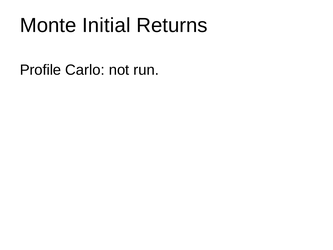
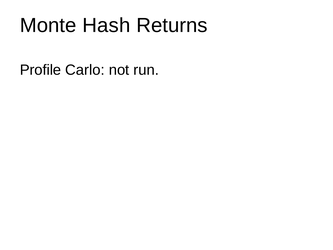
Initial: Initial -> Hash
